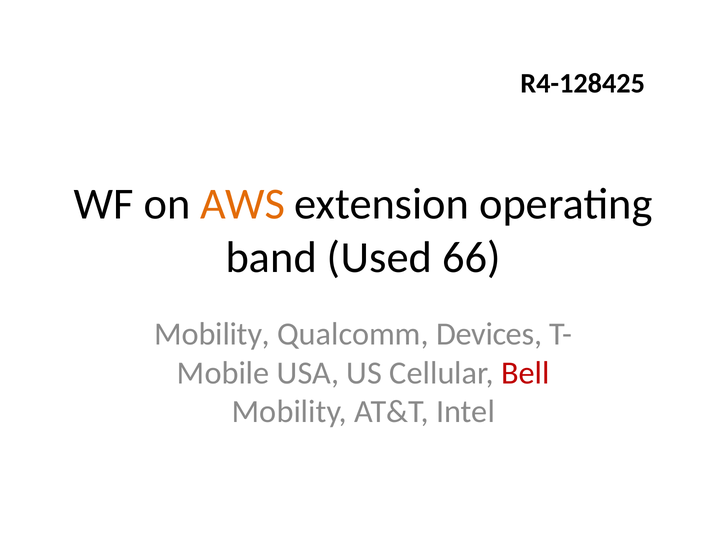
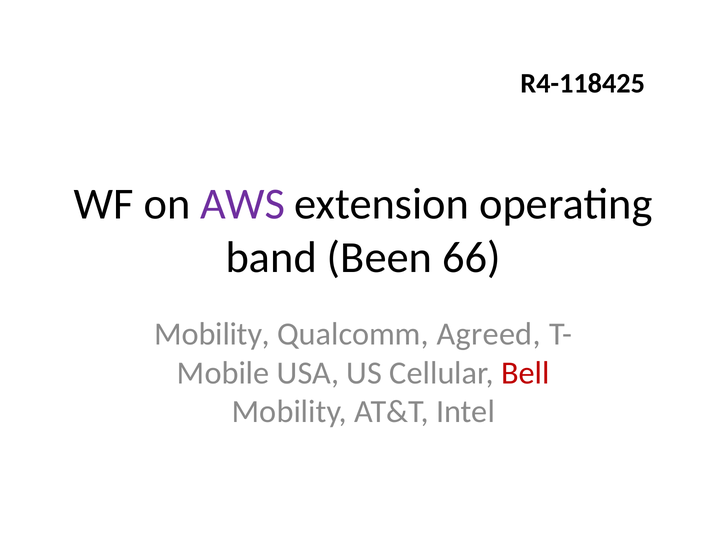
R4-128425: R4-128425 -> R4-118425
AWS colour: orange -> purple
Used: Used -> Been
Devices: Devices -> Agreed
